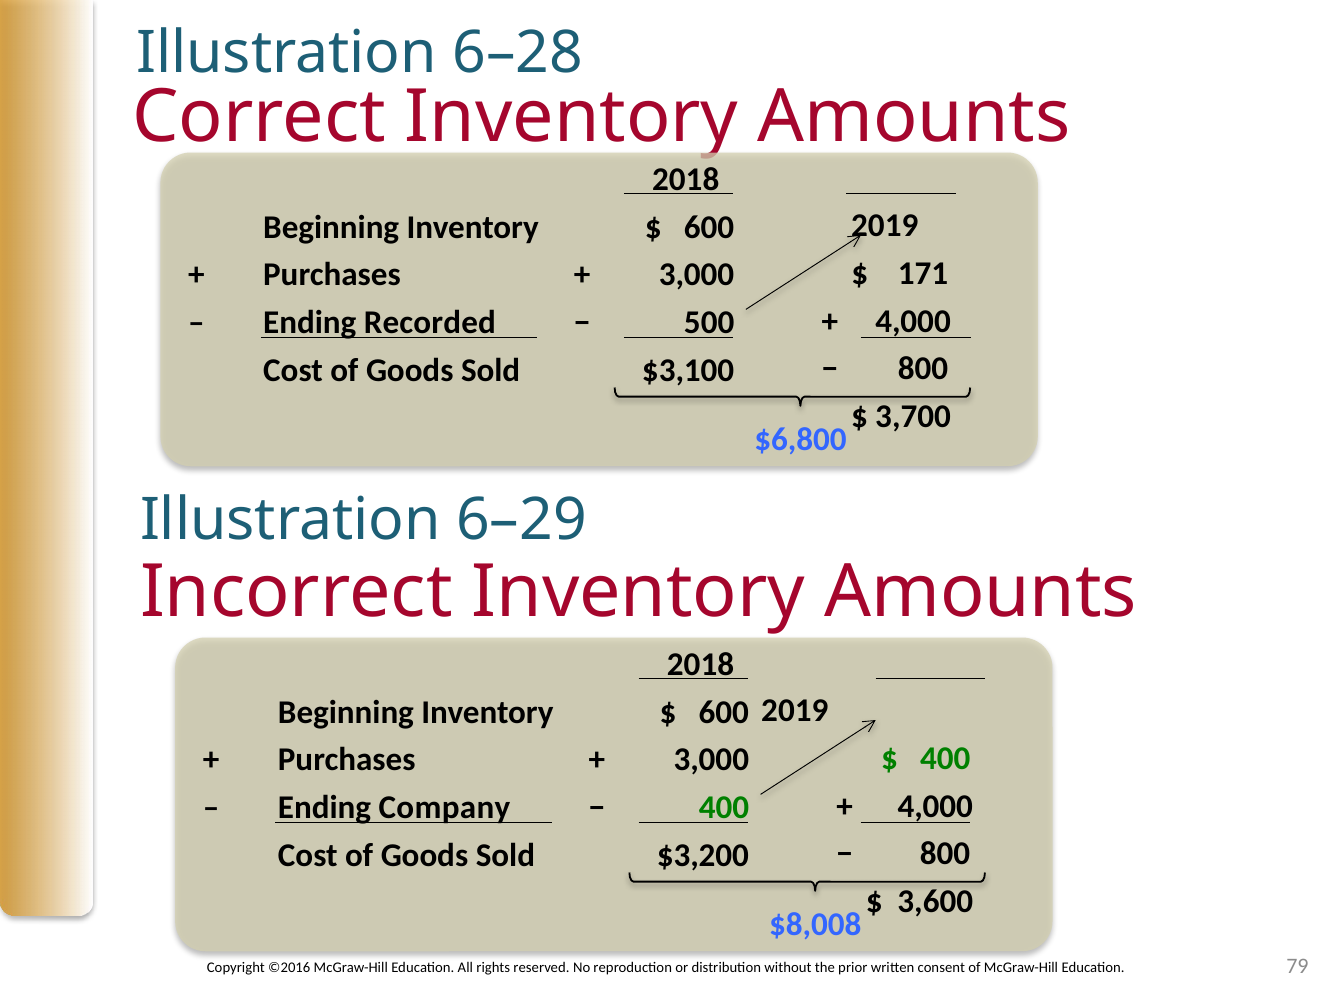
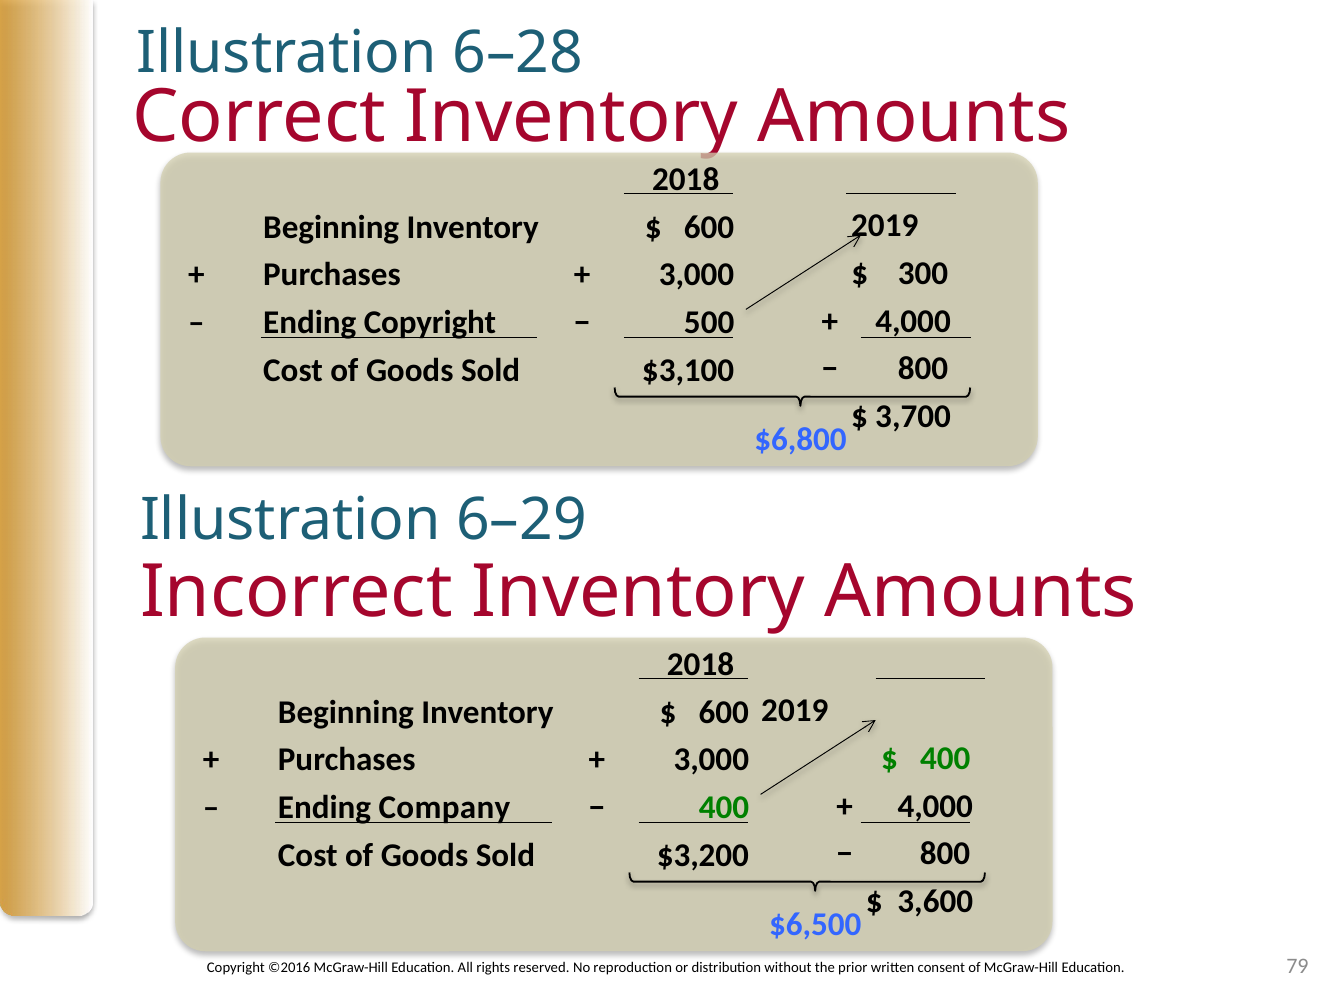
171: 171 -> 300
Ending Recorded: Recorded -> Copyright
$8,008: $8,008 -> $6,500
